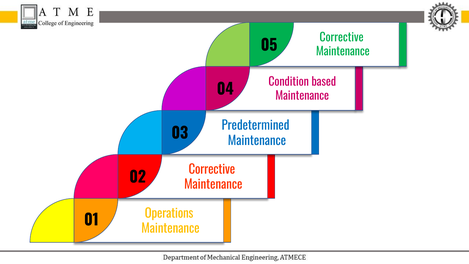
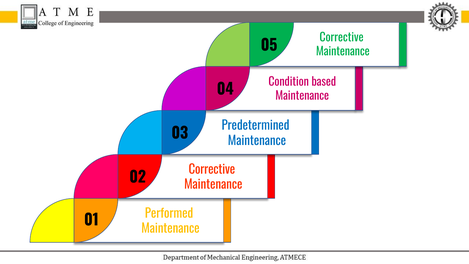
Operations: Operations -> Performed
